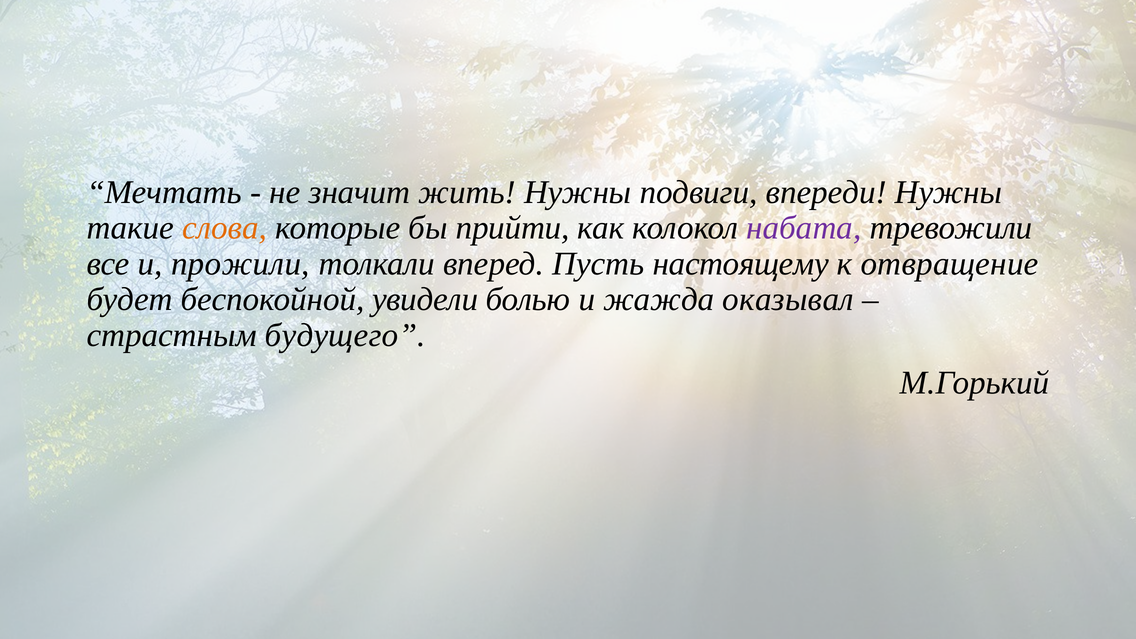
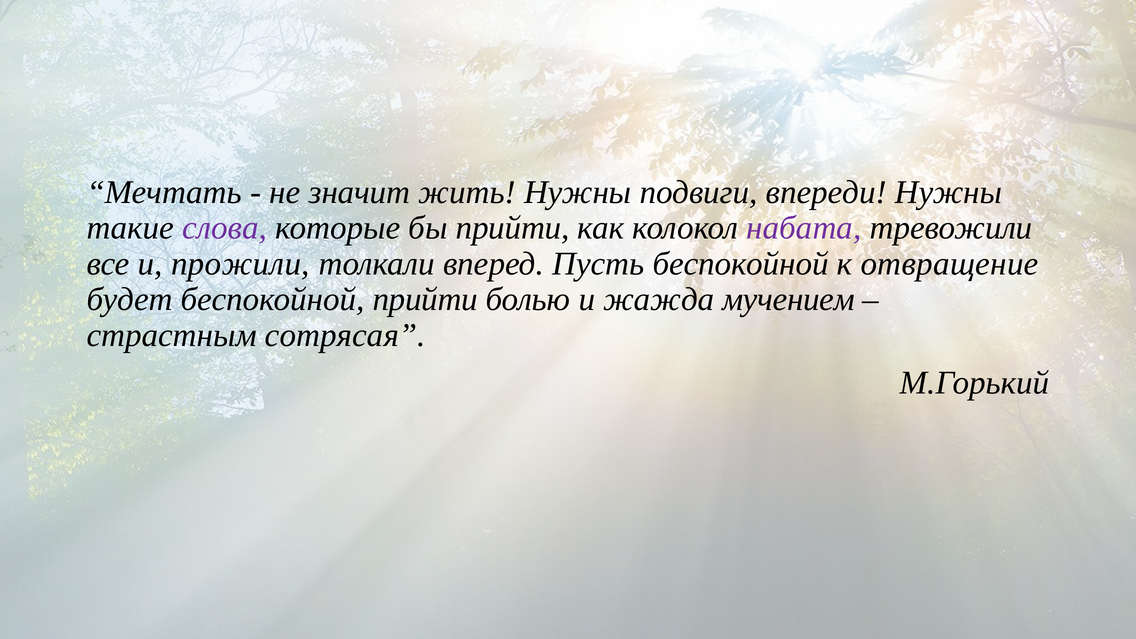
слова colour: orange -> purple
Пусть настоящему: настоящему -> беспокойной
беспокойной увидели: увидели -> прийти
оказывал: оказывал -> мучением
будущего: будущего -> сотрясая
